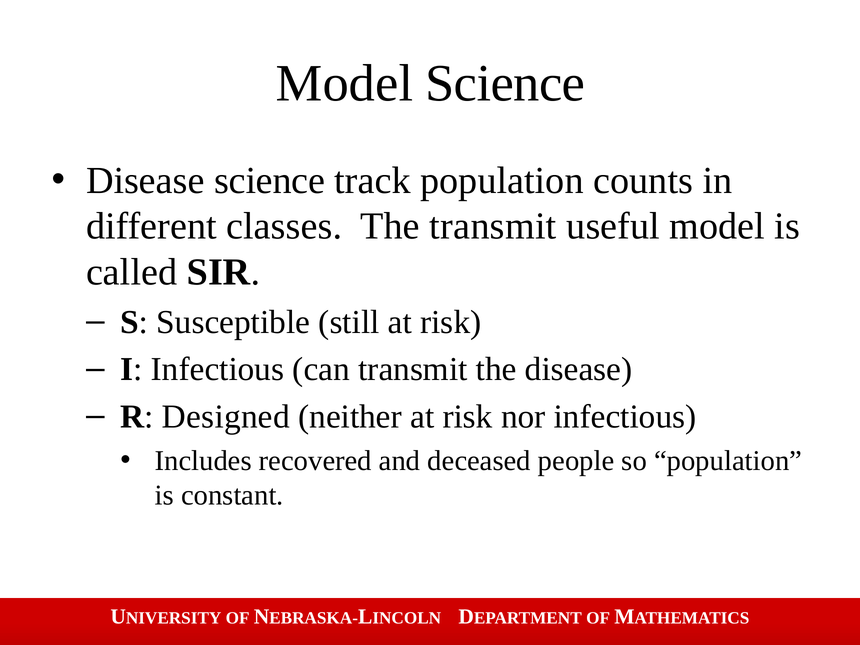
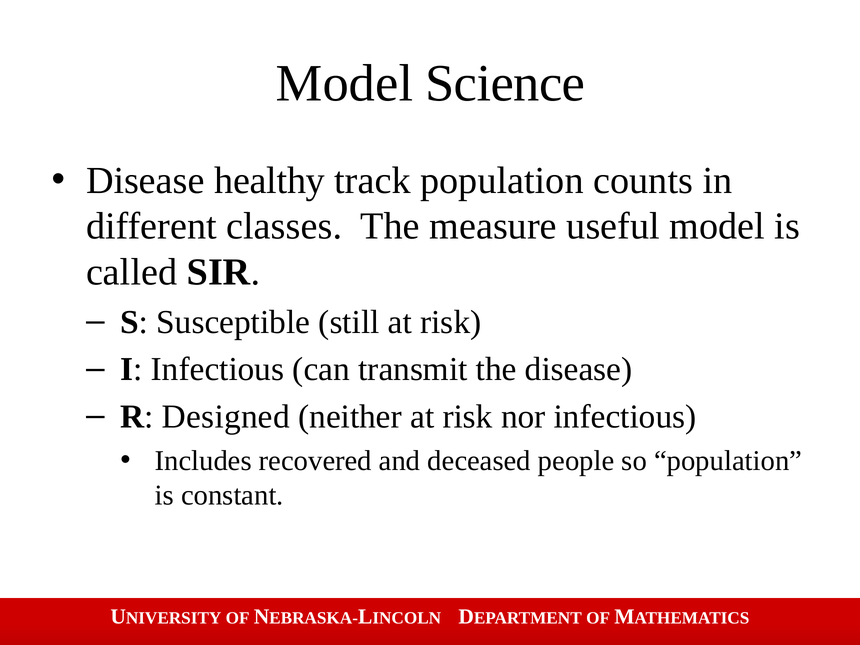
Disease science: science -> healthy
The transmit: transmit -> measure
